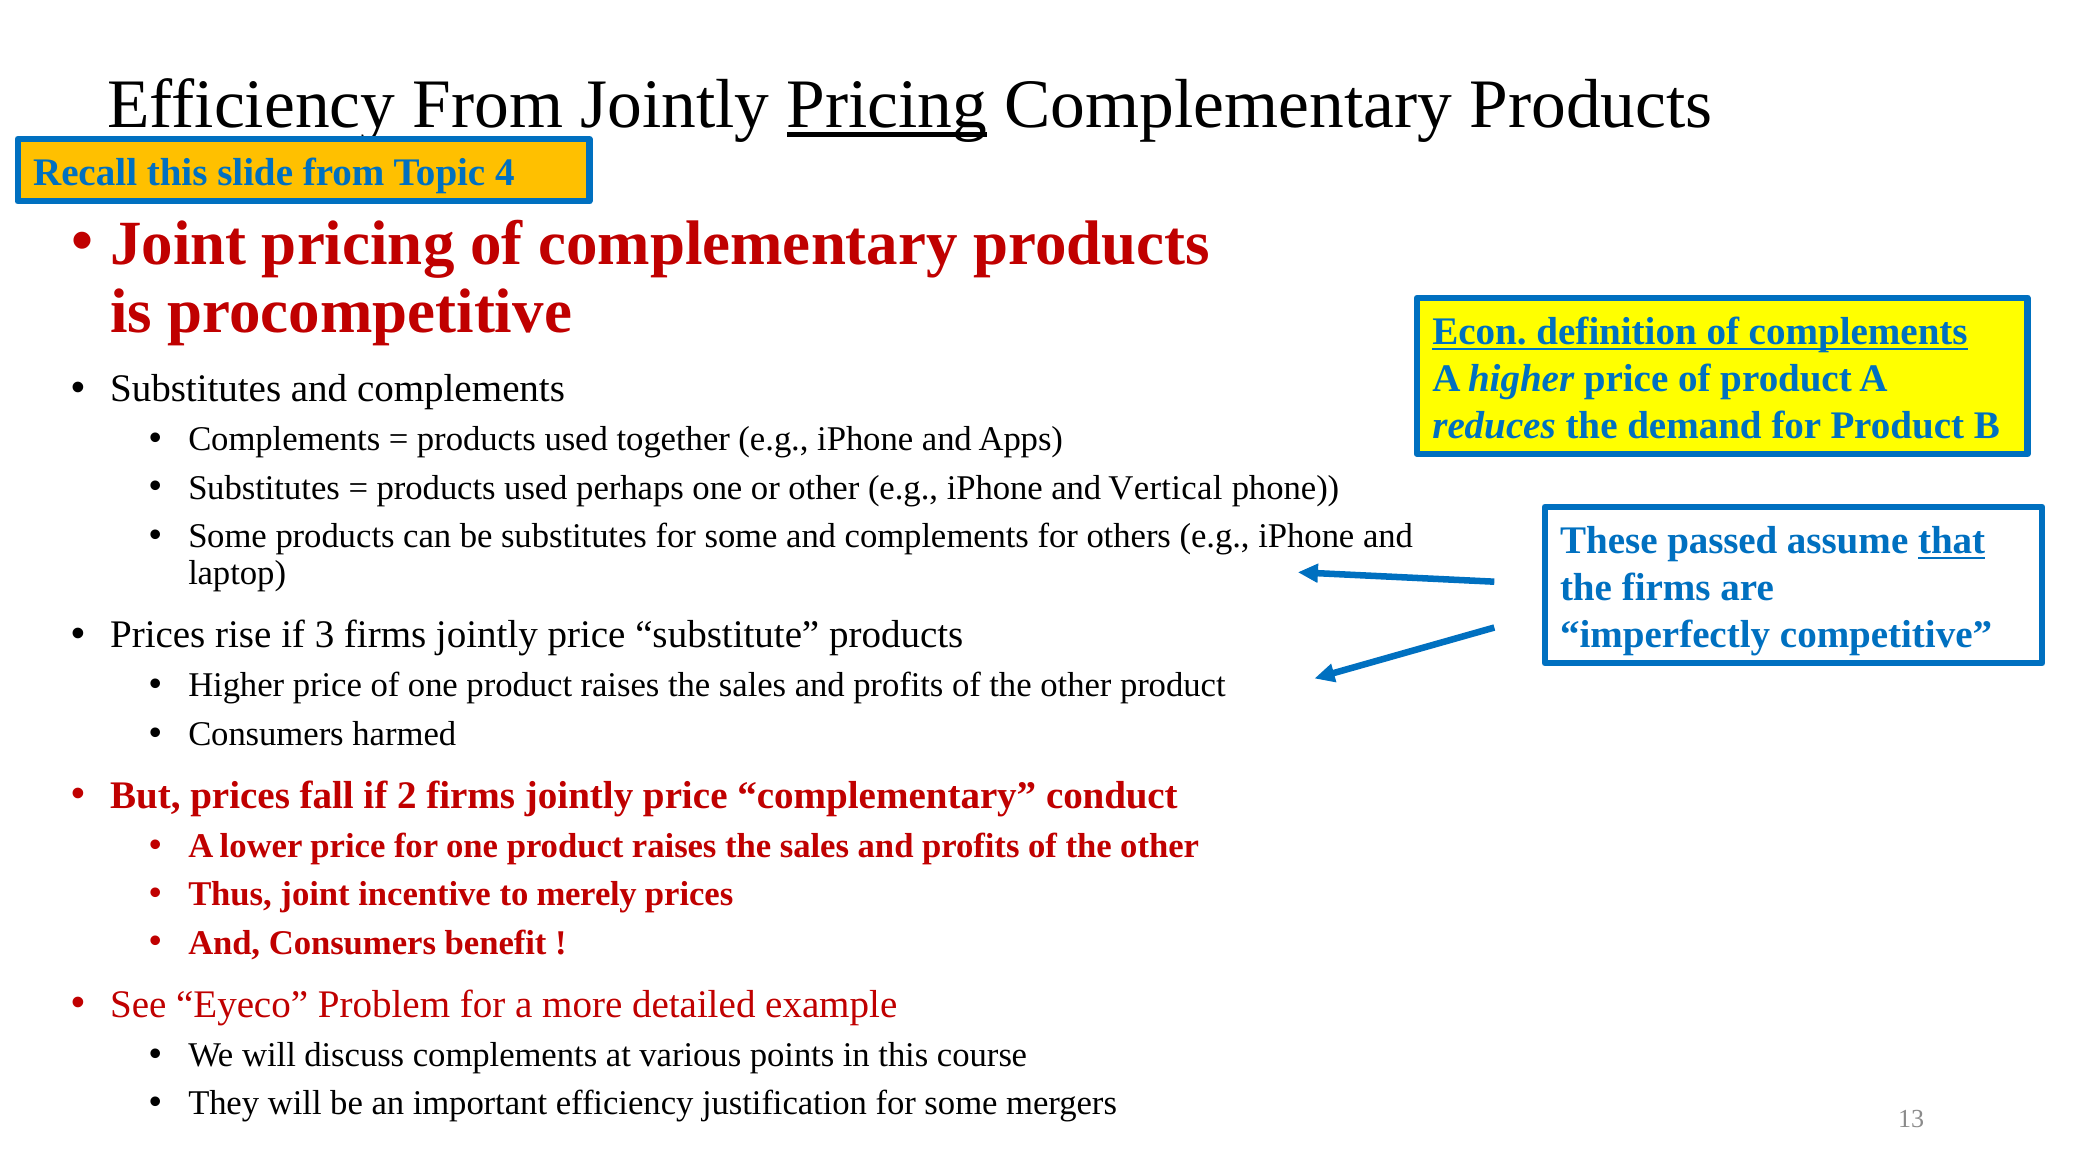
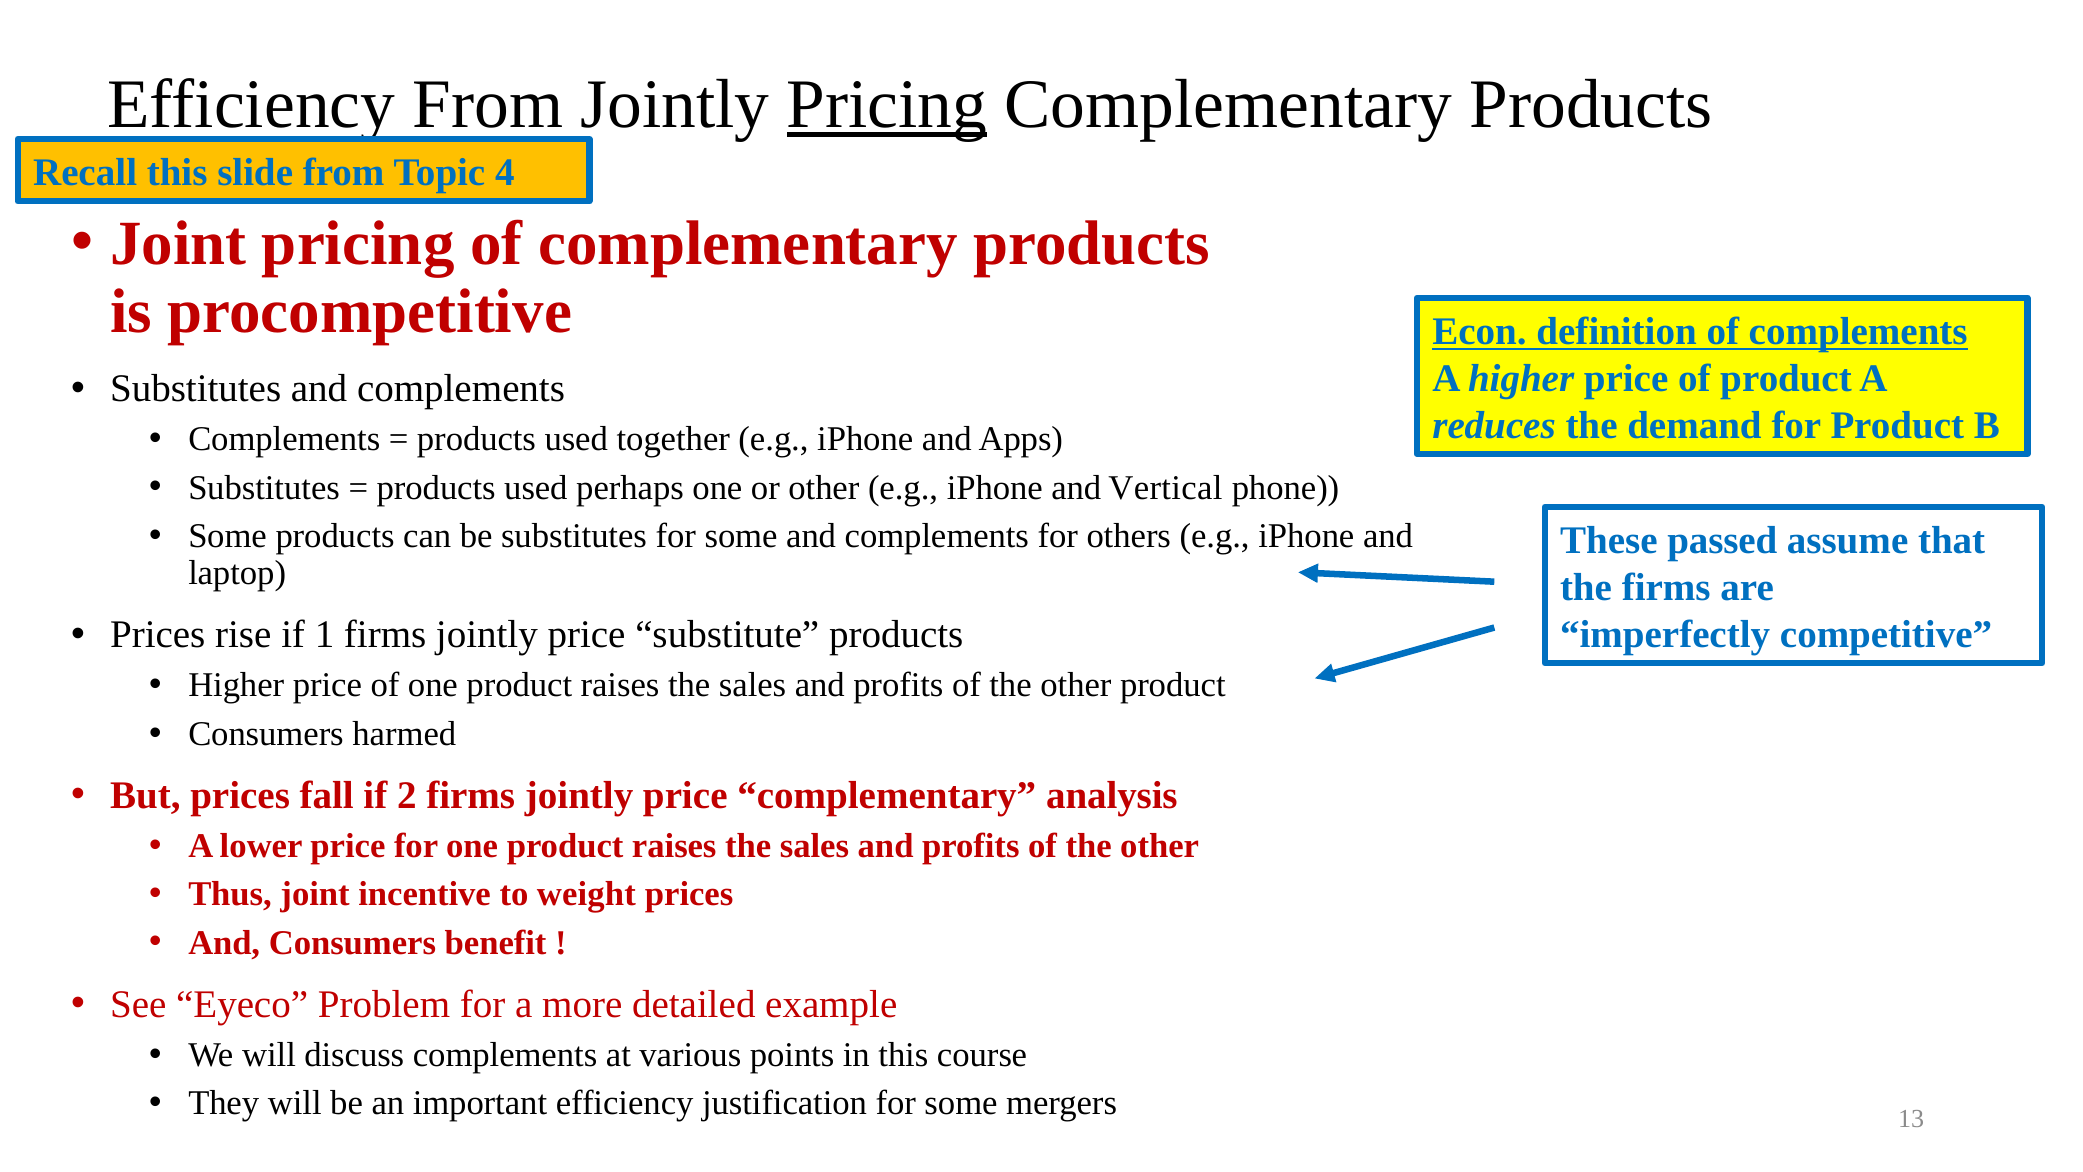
that underline: present -> none
3: 3 -> 1
conduct: conduct -> analysis
merely: merely -> weight
